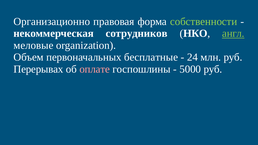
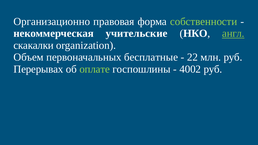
сотрудников: сотрудников -> учительские
меловые: меловые -> скакалки
24: 24 -> 22
оплате colour: pink -> light green
5000: 5000 -> 4002
